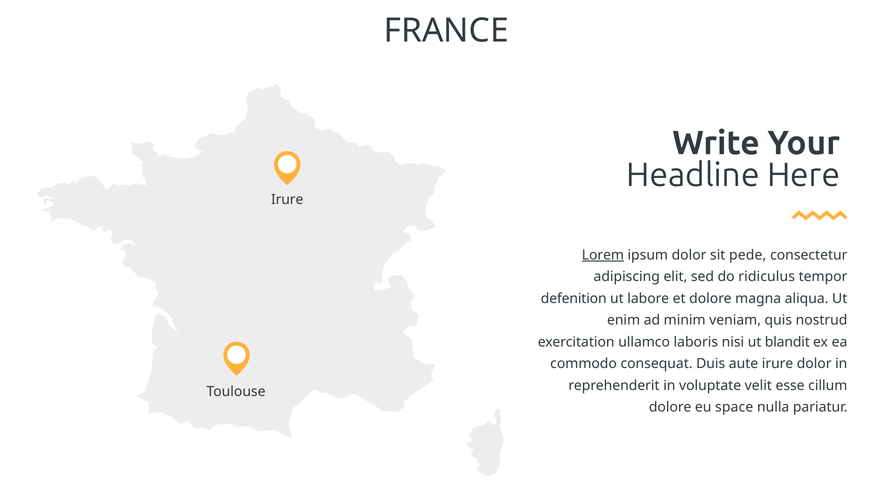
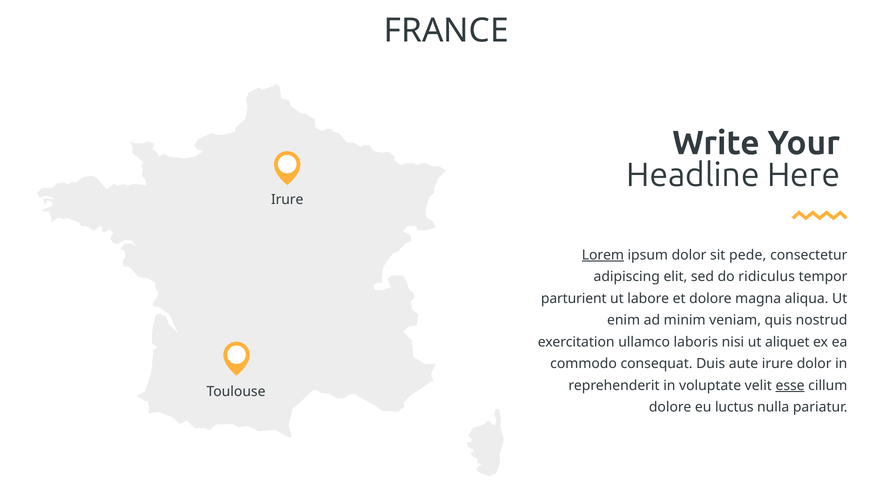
defenition: defenition -> parturient
blandit: blandit -> aliquet
esse underline: none -> present
space: space -> luctus
